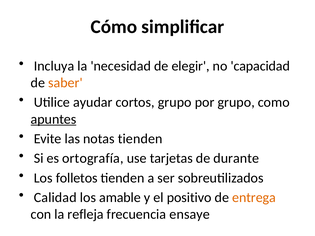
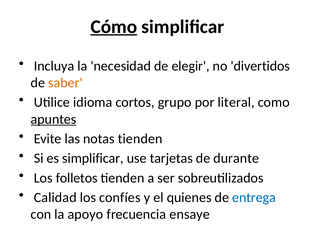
Cómo underline: none -> present
capacidad: capacidad -> divertidos
ayudar: ayudar -> idioma
por grupo: grupo -> literal
es ortografía: ortografía -> simplificar
amable: amable -> confíes
positivo: positivo -> quienes
entrega colour: orange -> blue
refleja: refleja -> apoyo
